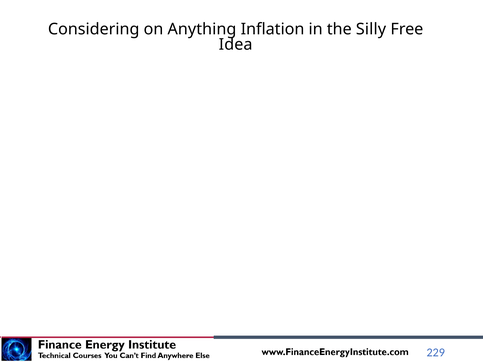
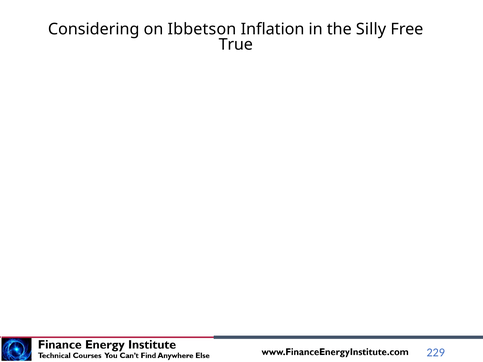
Anything: Anything -> Ibbetson
Idea: Idea -> True
